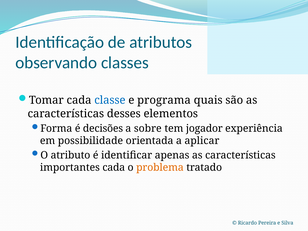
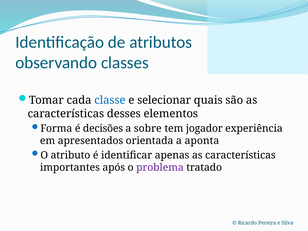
programa: programa -> selecionar
possibilidade: possibilidade -> apresentados
aplicar: aplicar -> aponta
importantes cada: cada -> após
problema colour: orange -> purple
